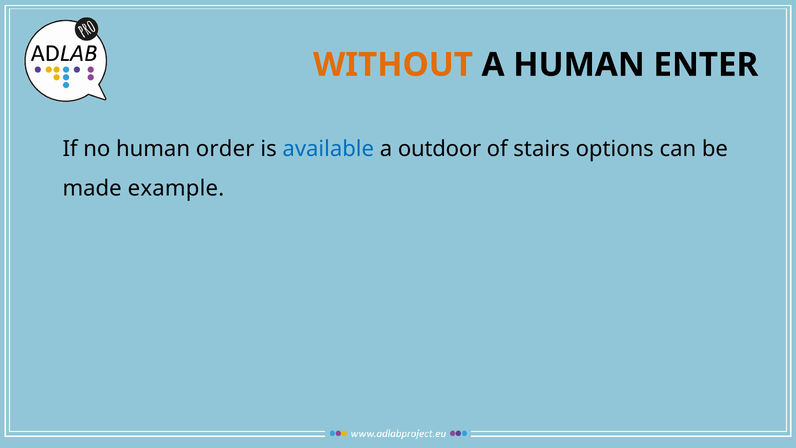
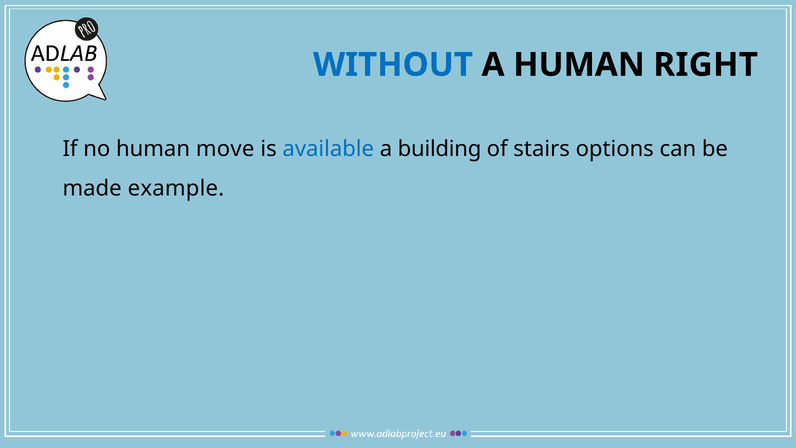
WITHOUT colour: orange -> blue
ENTER: ENTER -> RIGHT
order: order -> move
outdoor: outdoor -> building
